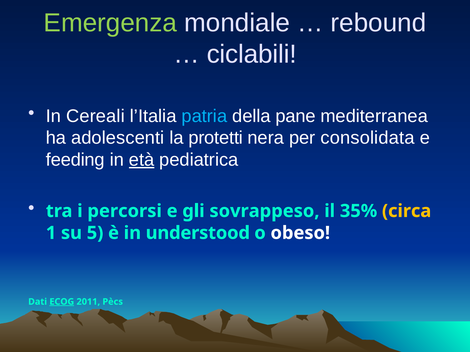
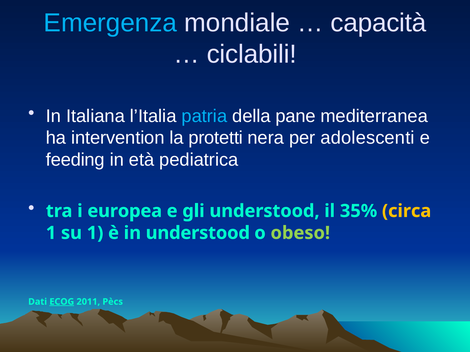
Emergenza colour: light green -> light blue
rebound: rebound -> capacità
Cereali: Cereali -> Italiana
adolescenti: adolescenti -> intervention
consolidata: consolidata -> adolescenti
età underline: present -> none
percorsi: percorsi -> europea
gli sovrappeso: sovrappeso -> understood
su 5: 5 -> 1
obeso colour: white -> light green
